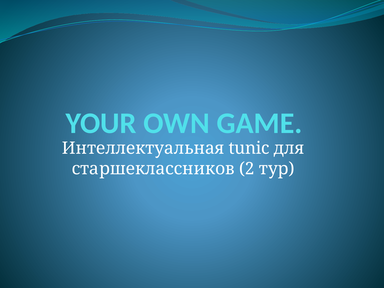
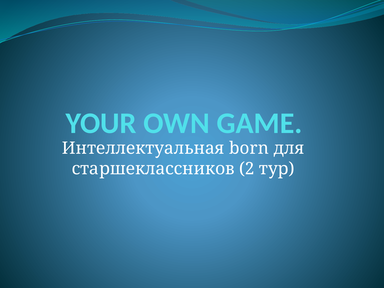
tunic: tunic -> born
